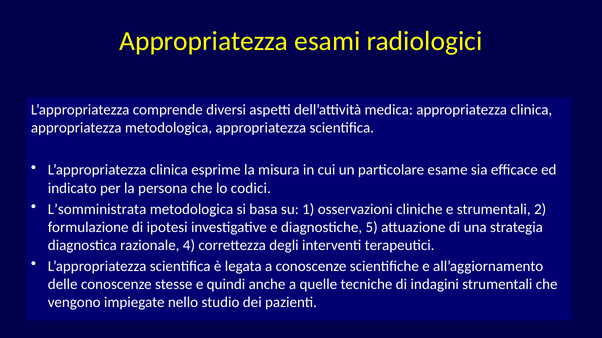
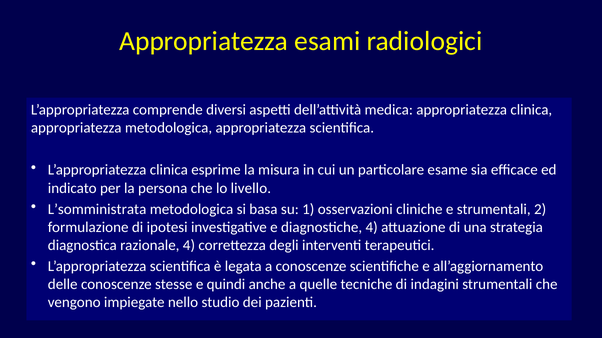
codici: codici -> livello
diagnostiche 5: 5 -> 4
